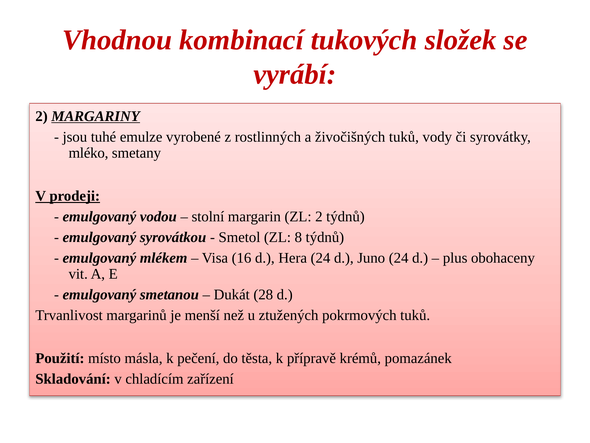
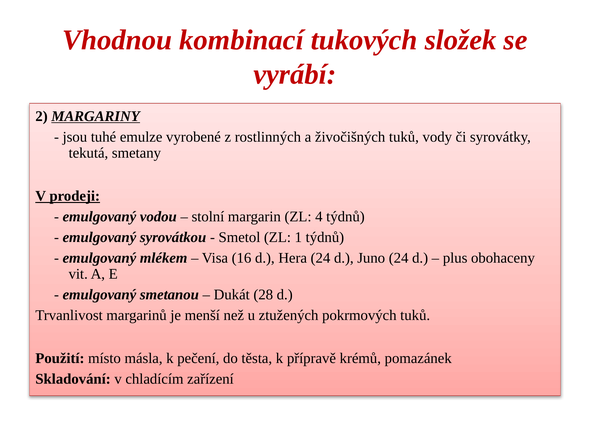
mléko: mléko -> tekutá
ZL 2: 2 -> 4
8: 8 -> 1
